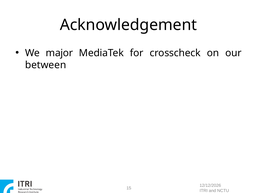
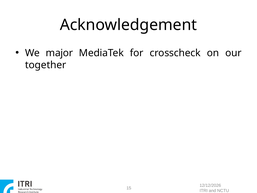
between: between -> together
